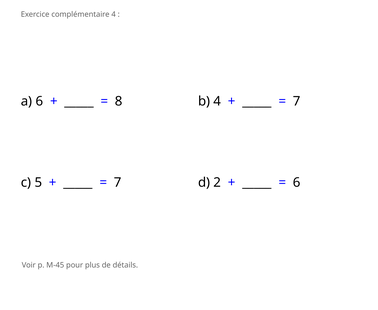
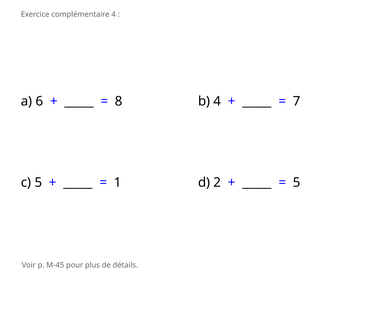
7 at (118, 183): 7 -> 1
6 at (297, 183): 6 -> 5
